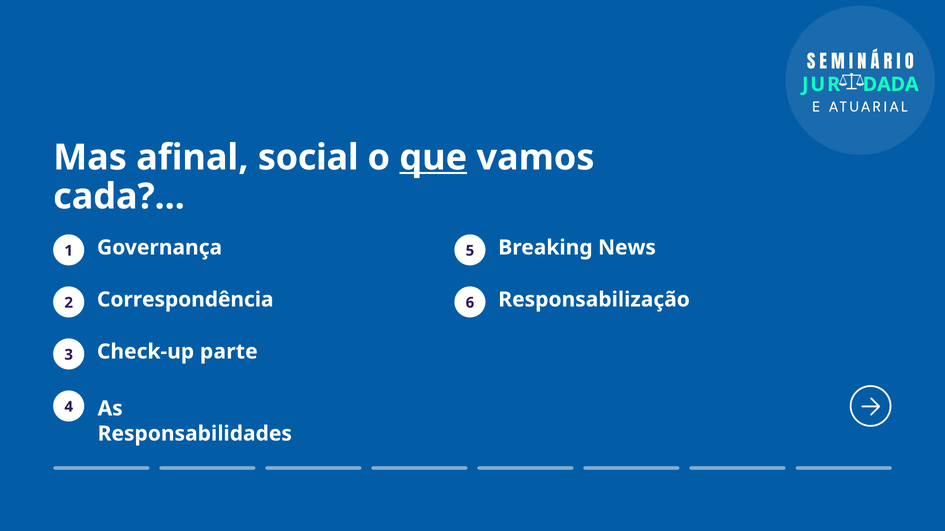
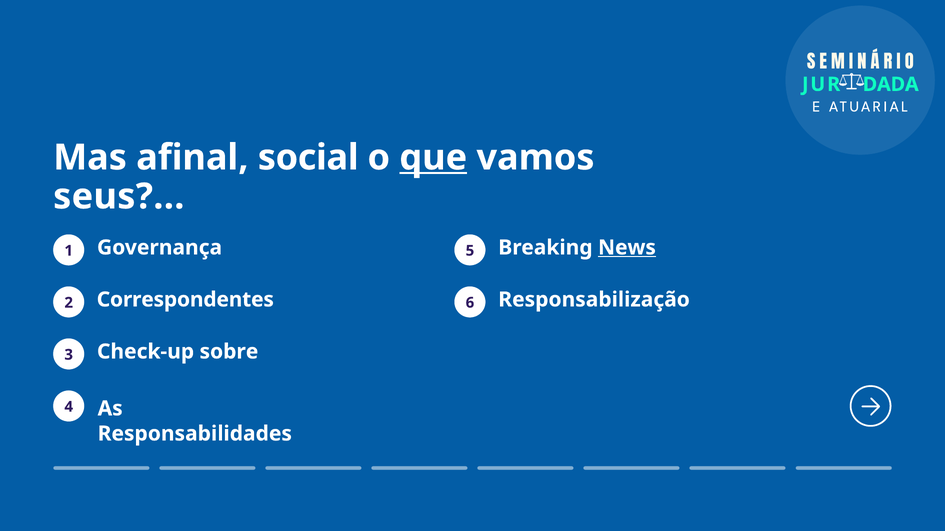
cada: cada -> seus
News underline: none -> present
Correspondência: Correspondência -> Correspondentes
parte: parte -> sobre
